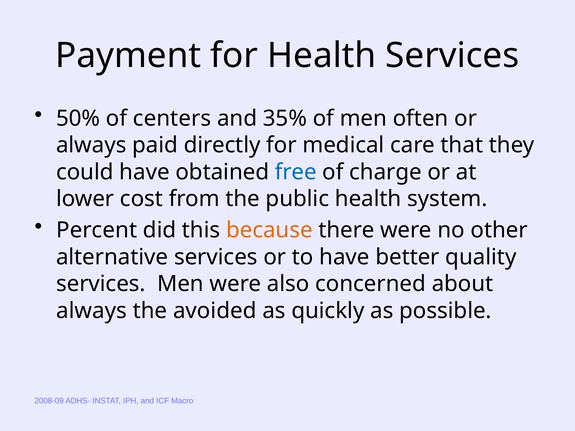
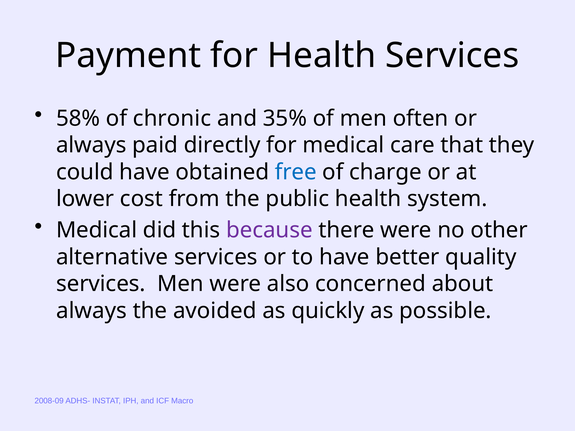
50%: 50% -> 58%
centers: centers -> chronic
Percent at (97, 230): Percent -> Medical
because colour: orange -> purple
